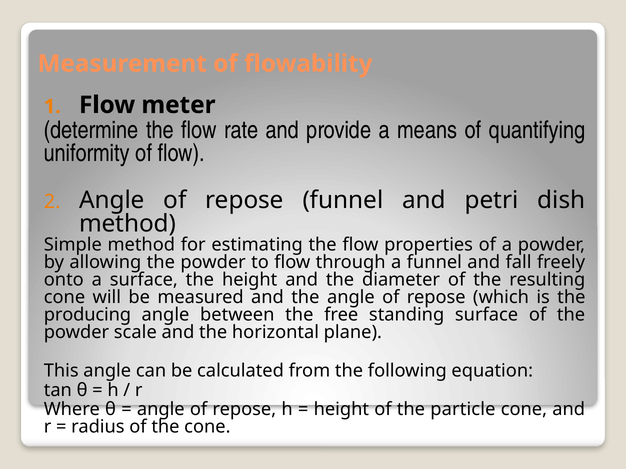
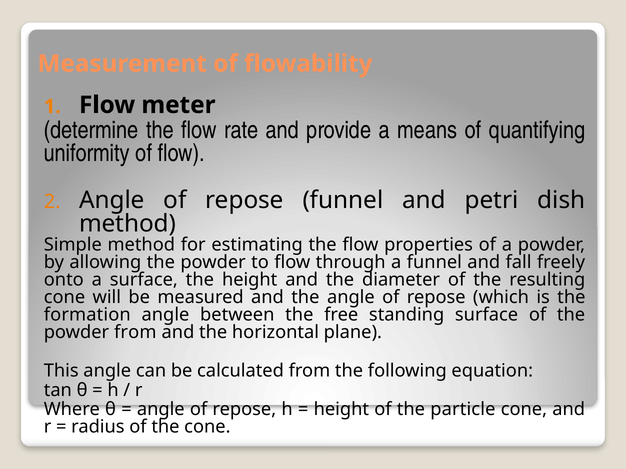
producing: producing -> formation
powder scale: scale -> from
